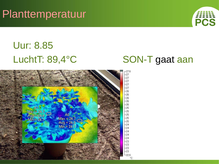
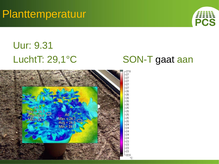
Planttemperatuur colour: pink -> yellow
8.85: 8.85 -> 9.31
89,4°C: 89,4°C -> 29,1°C
